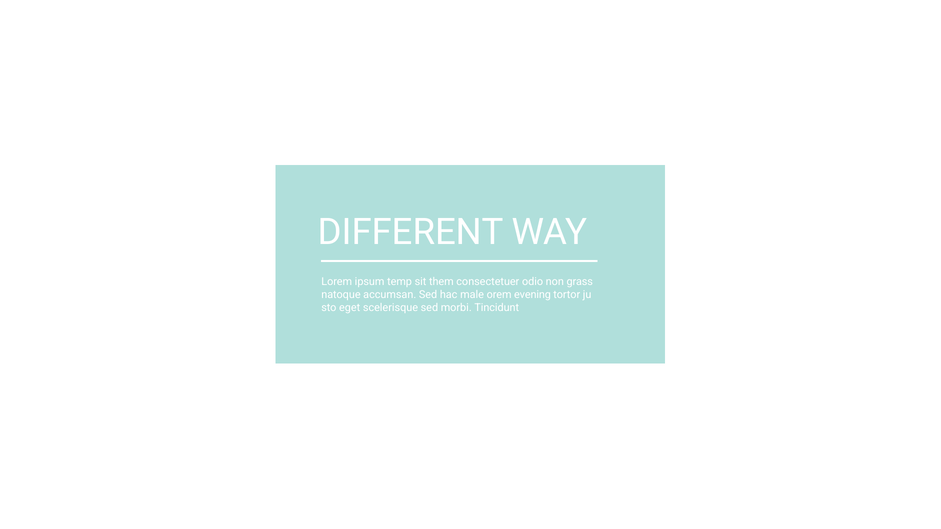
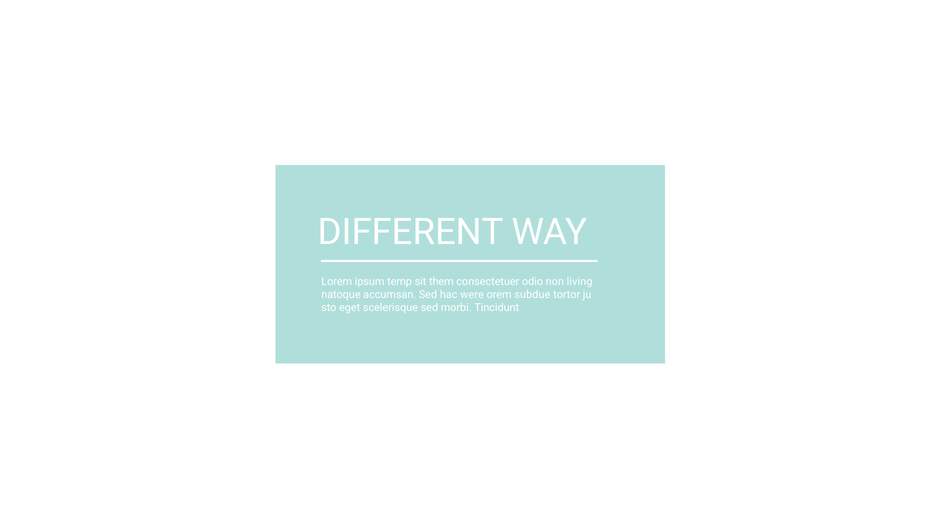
grass: grass -> living
male: male -> were
evening: evening -> subdue
